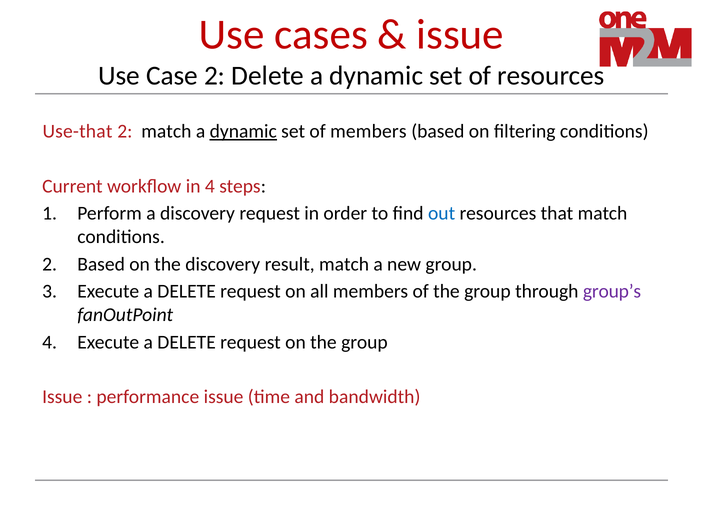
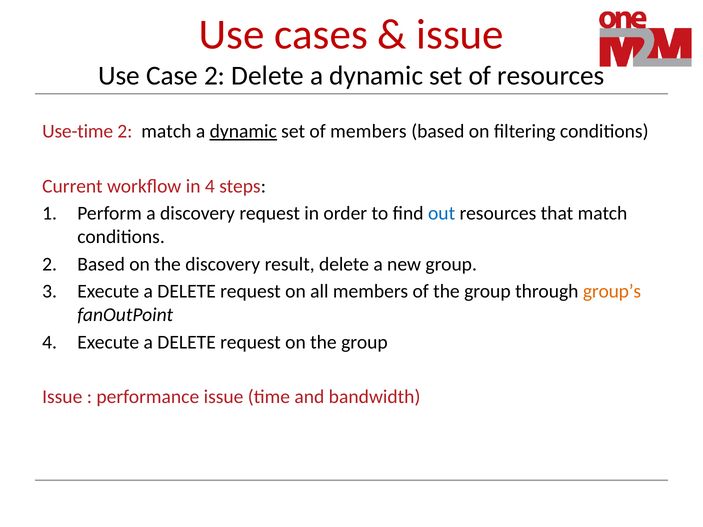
Use-that: Use-that -> Use-time
result match: match -> delete
group’s colour: purple -> orange
